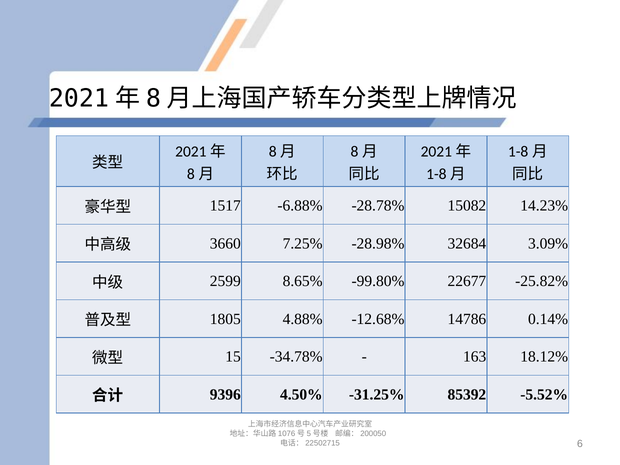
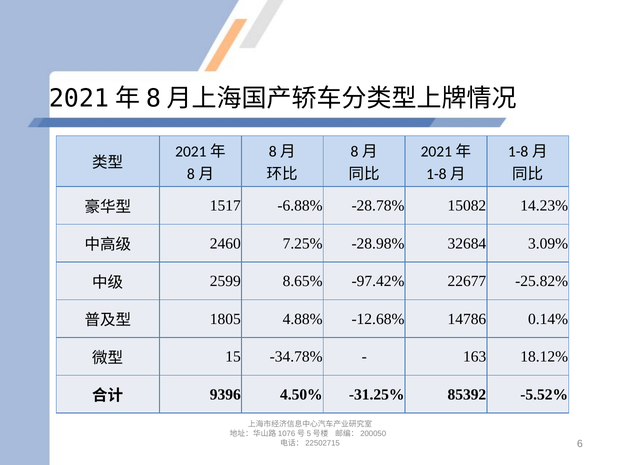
3660: 3660 -> 2460
-99.80%: -99.80% -> -97.42%
